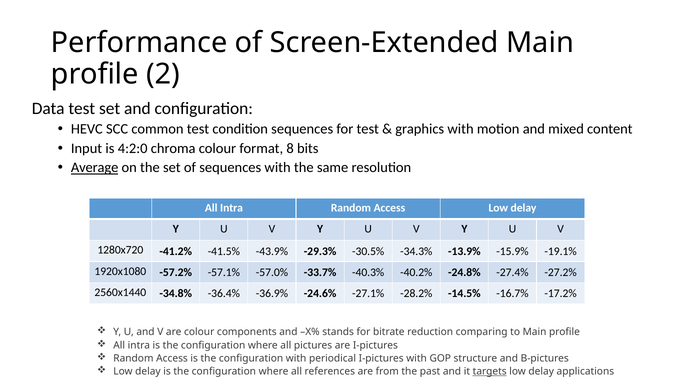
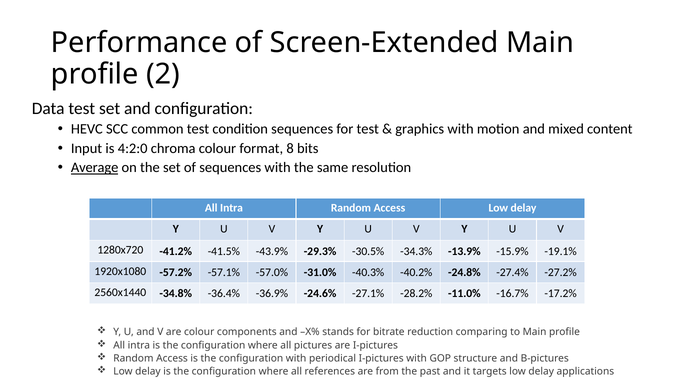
-33.7%: -33.7% -> -31.0%
-14.5%: -14.5% -> -11.0%
targets underline: present -> none
